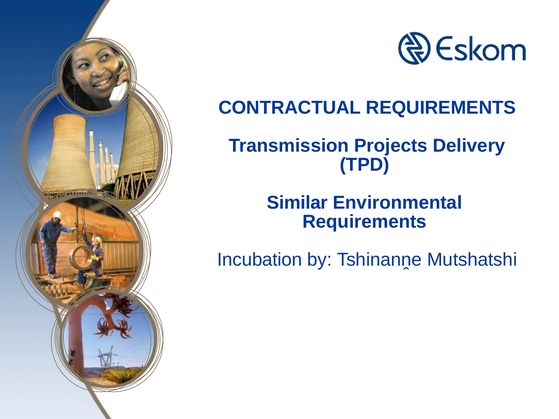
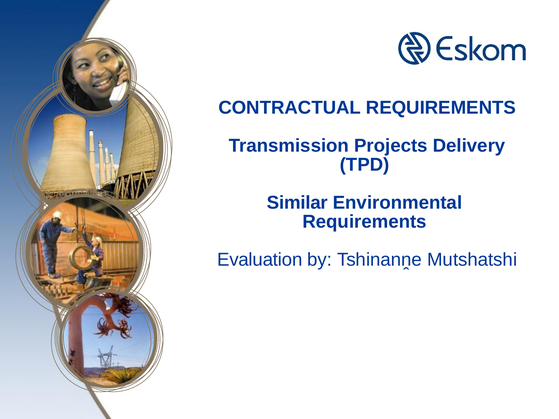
Incubation: Incubation -> Evaluation
